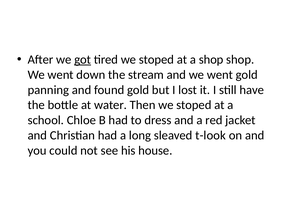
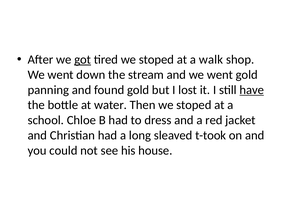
a shop: shop -> walk
have underline: none -> present
t-look: t-look -> t-took
